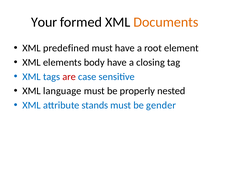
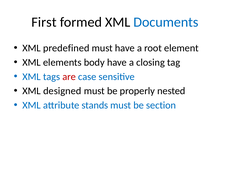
Your: Your -> First
Documents colour: orange -> blue
language: language -> designed
gender: gender -> section
